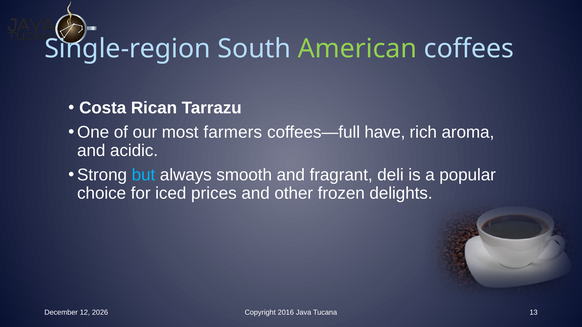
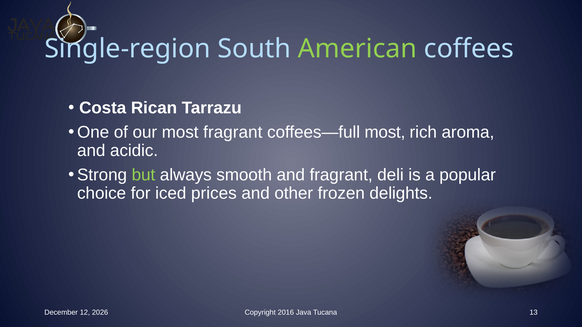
most farmers: farmers -> fragrant
coffees—full have: have -> most
but colour: light blue -> light green
